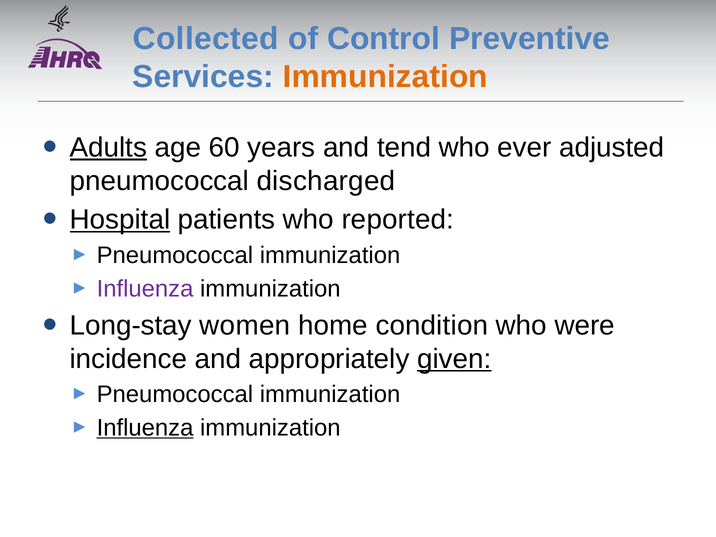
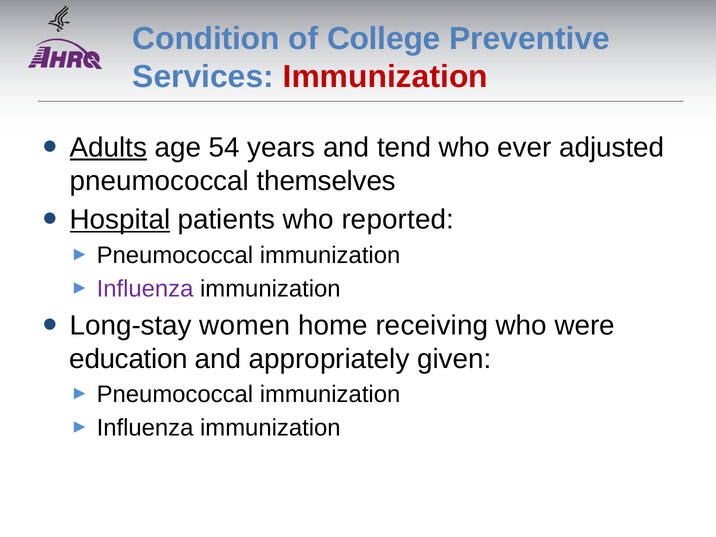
Collected: Collected -> Condition
Control: Control -> College
Immunization at (385, 77) colour: orange -> red
60: 60 -> 54
discharged: discharged -> themselves
condition: condition -> receiving
incidence: incidence -> education
given underline: present -> none
Influenza at (145, 428) underline: present -> none
